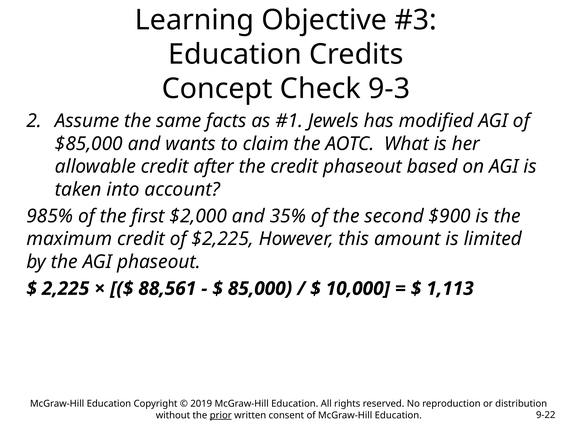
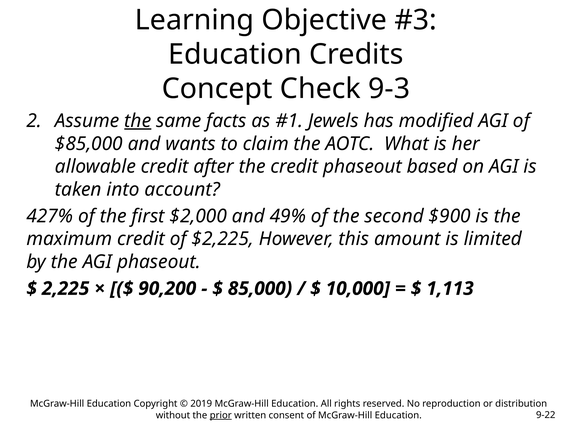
the at (138, 121) underline: none -> present
985%: 985% -> 427%
35%: 35% -> 49%
88,561: 88,561 -> 90,200
